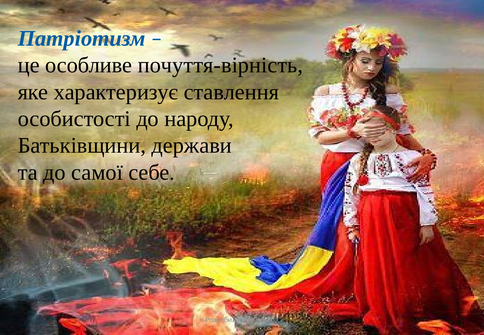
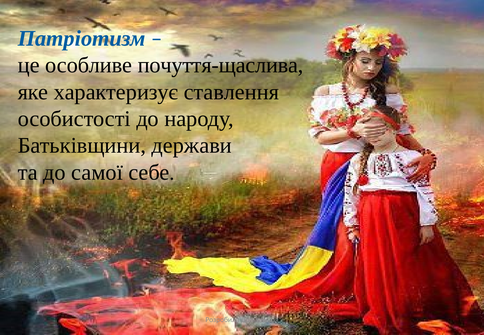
почуття-вірність: почуття-вірність -> почуття-щаслива
